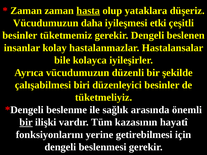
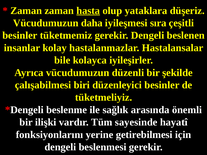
etki: etki -> sıra
bir at (26, 122) underline: present -> none
kazasının: kazasının -> sayesinde
